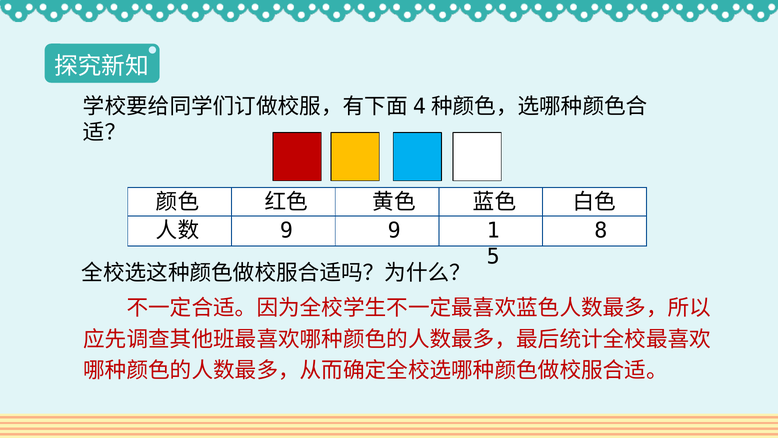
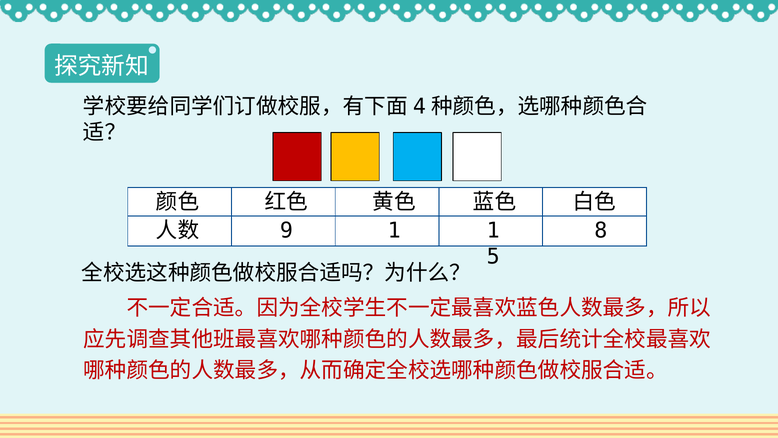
9 9: 9 -> 1
